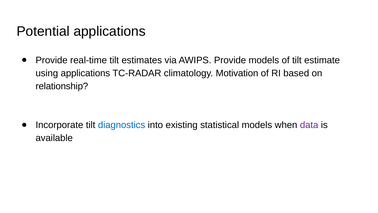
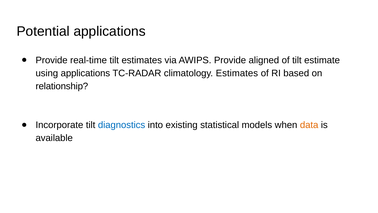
Provide models: models -> aligned
climatology Motivation: Motivation -> Estimates
data colour: purple -> orange
